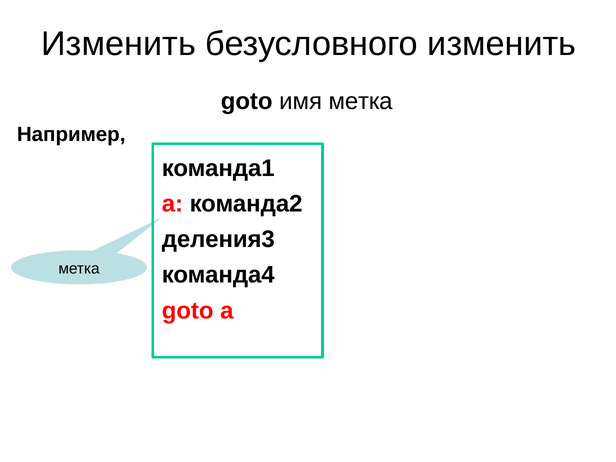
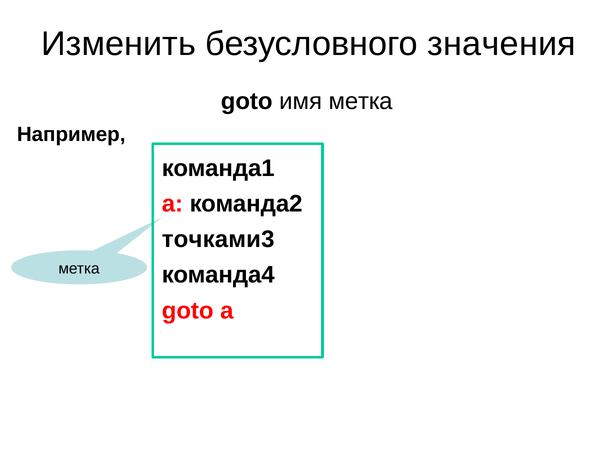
безусловного изменить: изменить -> значения
деления3: деления3 -> точками3
